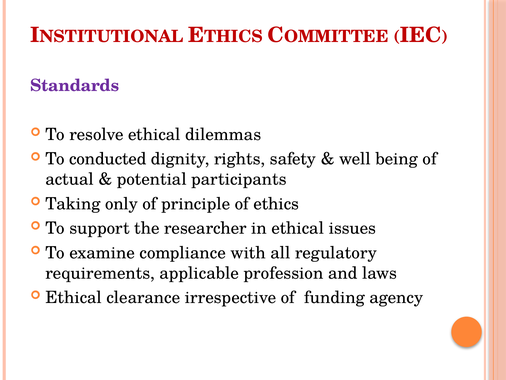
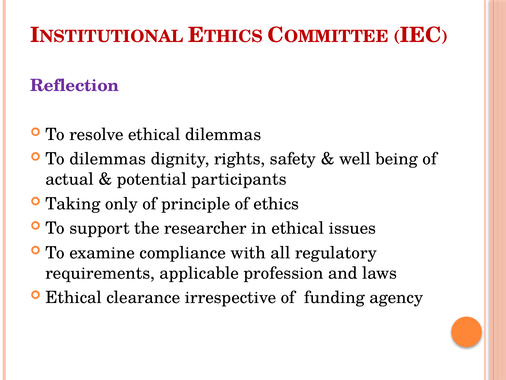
Standards: Standards -> Reflection
To conducted: conducted -> dilemmas
